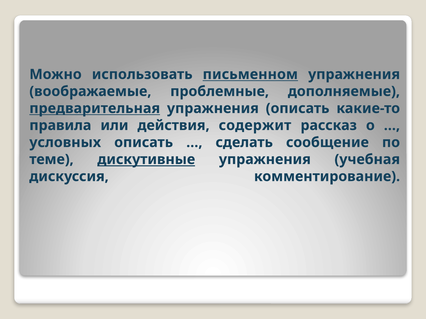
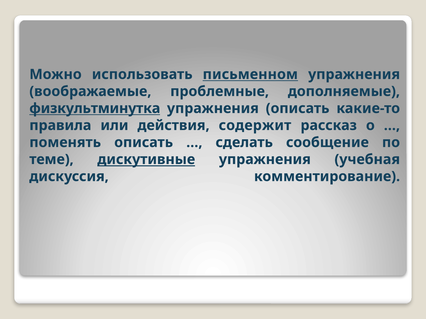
предварительная: предварительная -> физкультминутка
условных: условных -> поменять
